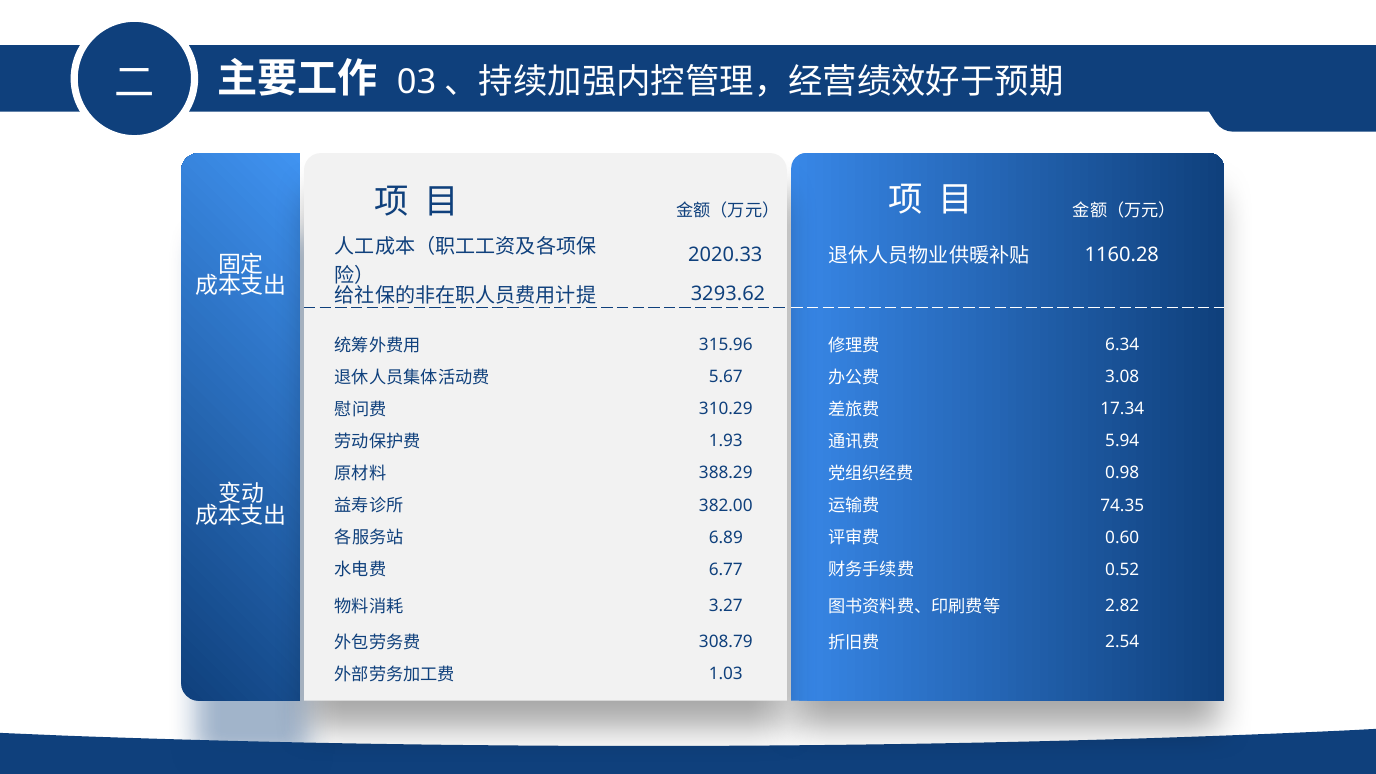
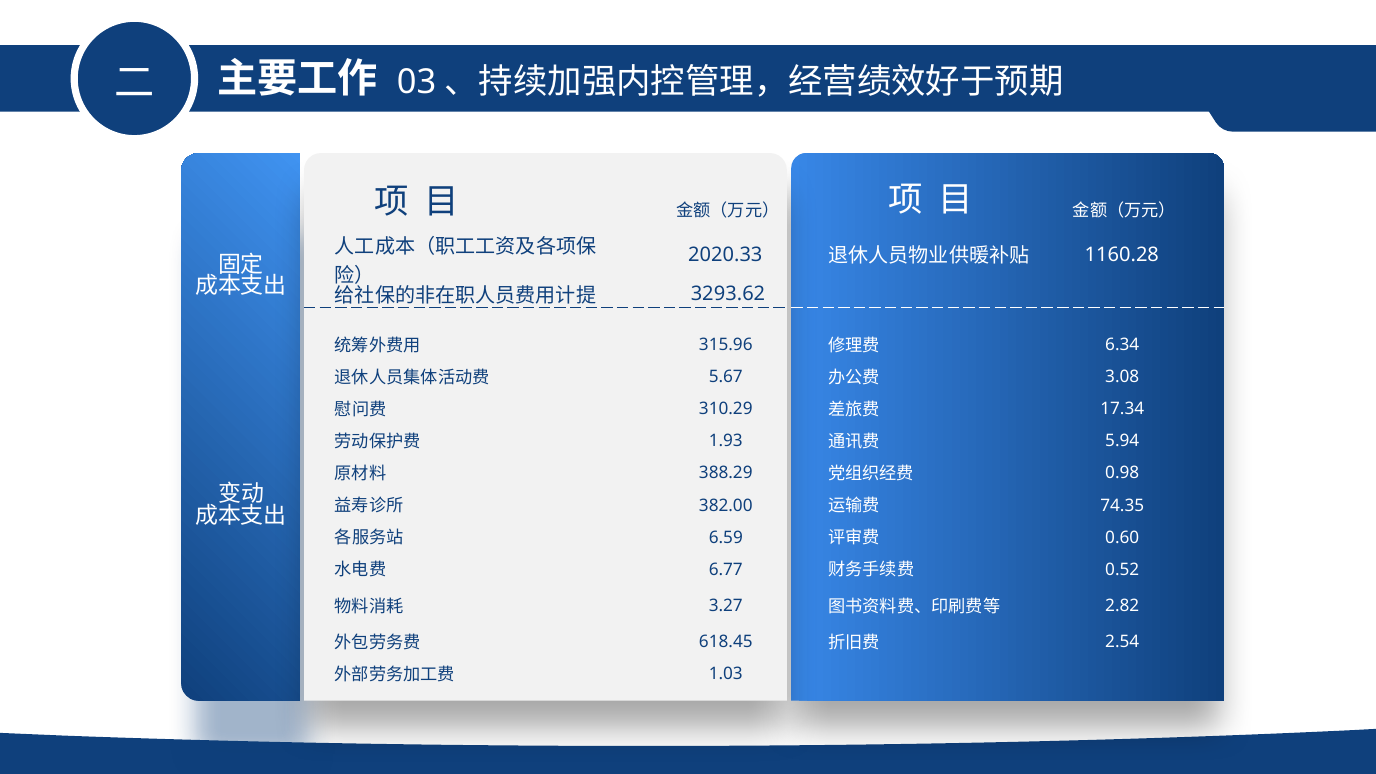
6.89: 6.89 -> 6.59
308.79: 308.79 -> 618.45
